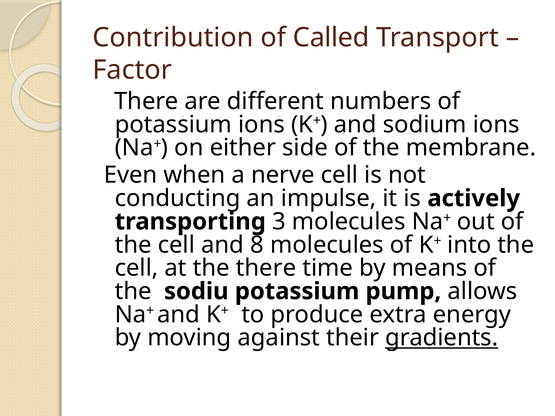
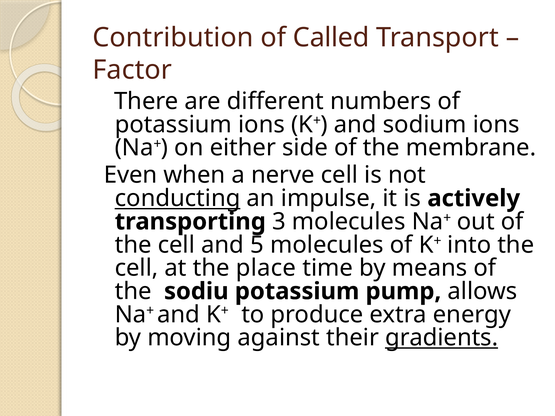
conducting underline: none -> present
8: 8 -> 5
the there: there -> place
